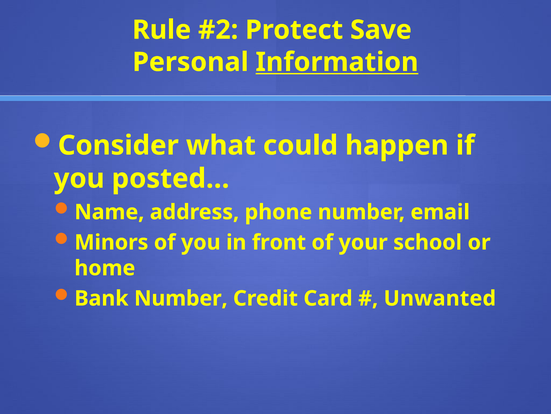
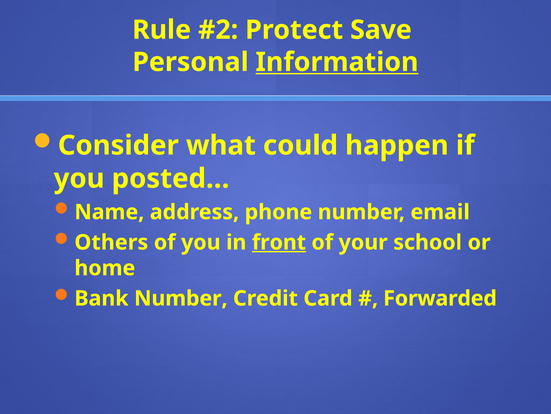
Minors: Minors -> Others
front underline: none -> present
Unwanted: Unwanted -> Forwarded
